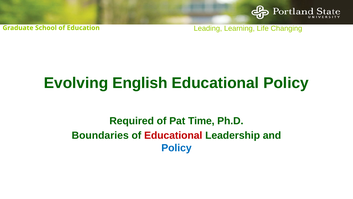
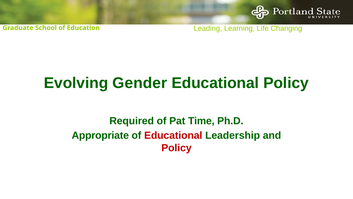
English: English -> Gender
Boundaries: Boundaries -> Appropriate
Policy at (176, 148) colour: blue -> red
